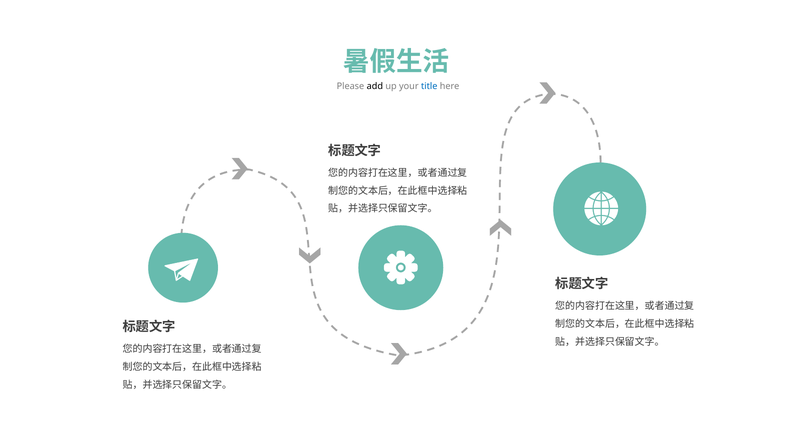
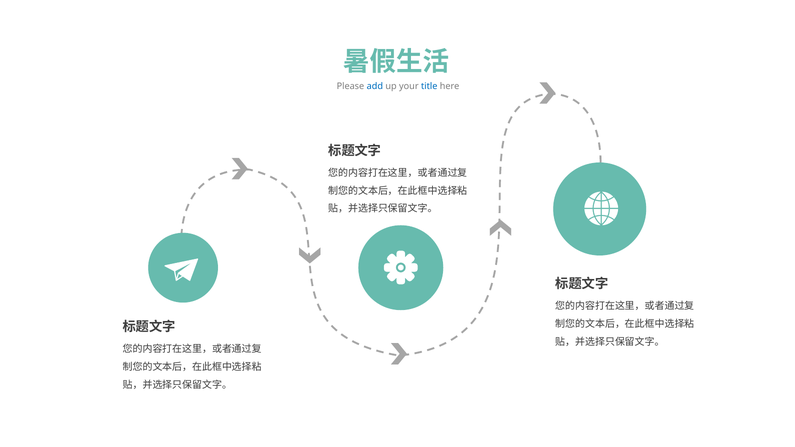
add colour: black -> blue
